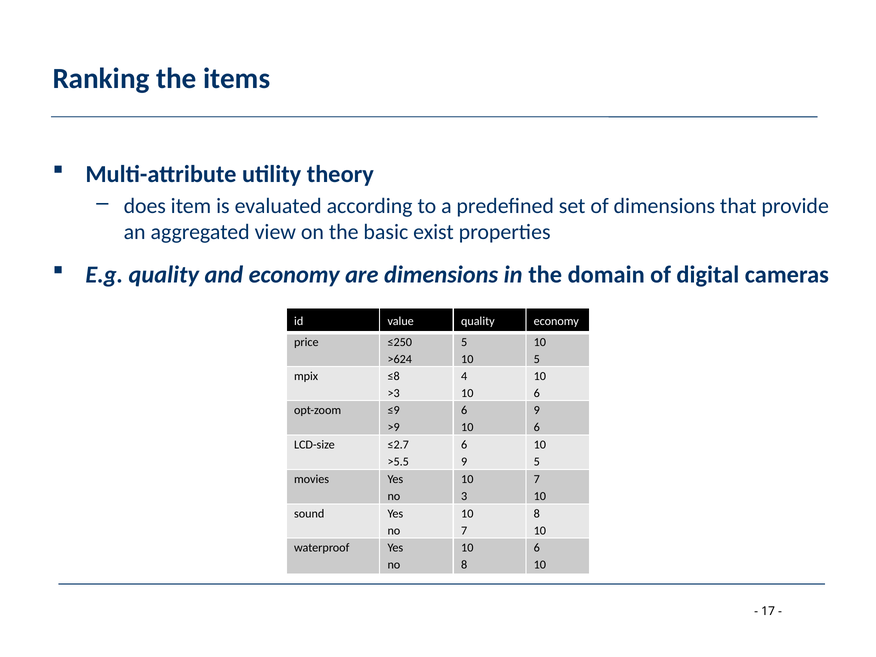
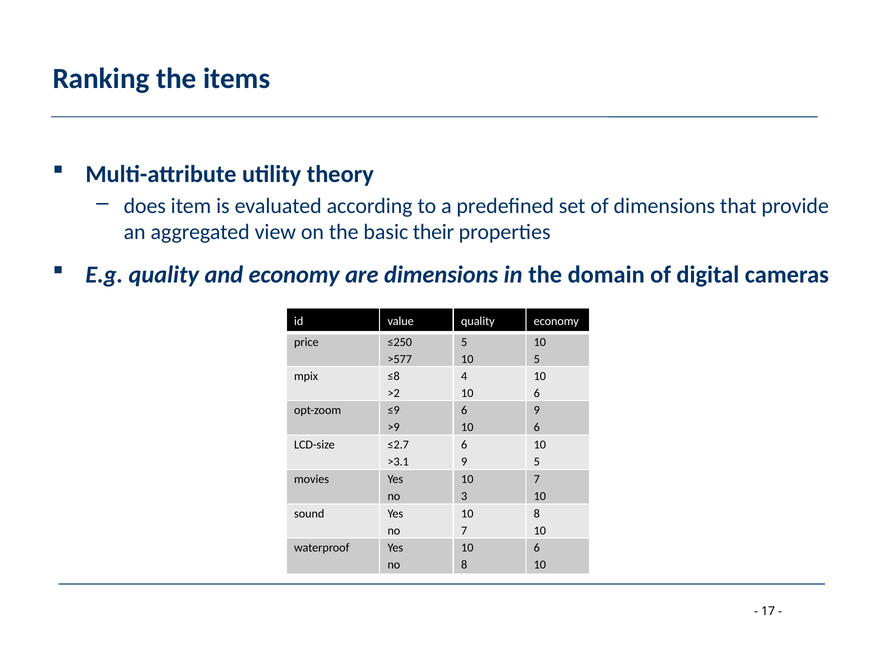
exist: exist -> their
>624: >624 -> >577
>3: >3 -> >2
>5.5: >5.5 -> >3.1
